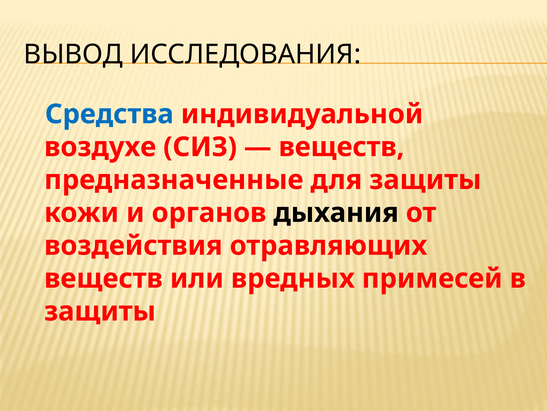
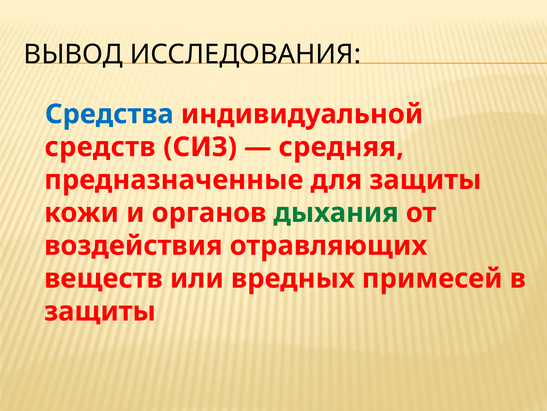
воздухе: воздухе -> средств
веществ at (341, 147): веществ -> средняя
дыхания colour: black -> green
